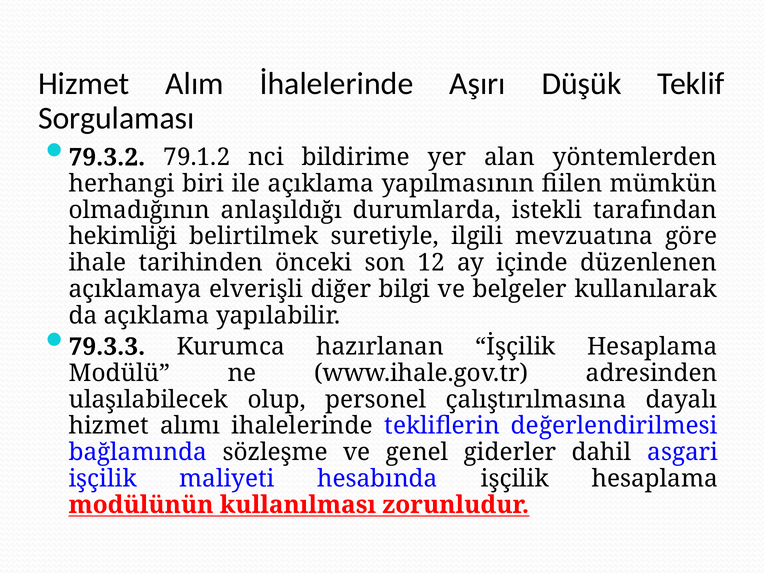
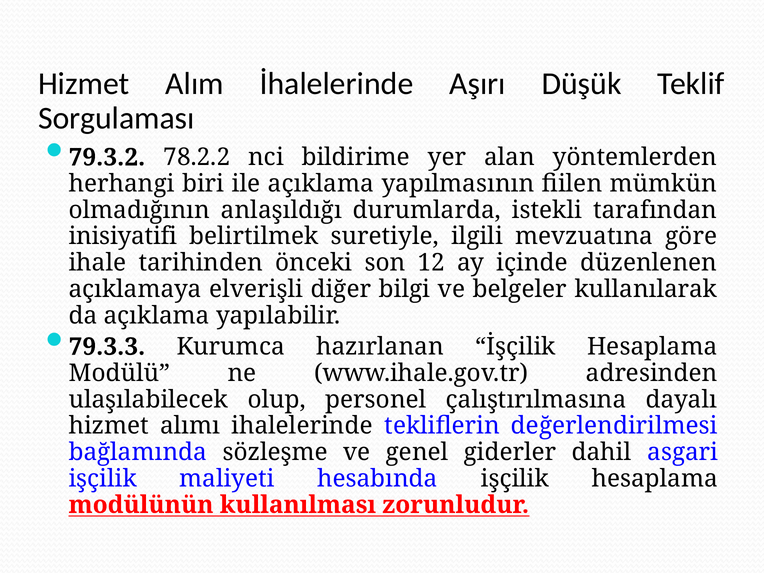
79.1.2: 79.1.2 -> 78.2.2
hekimliği: hekimliği -> inisiyatifi
